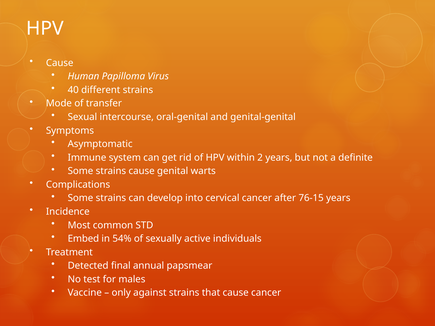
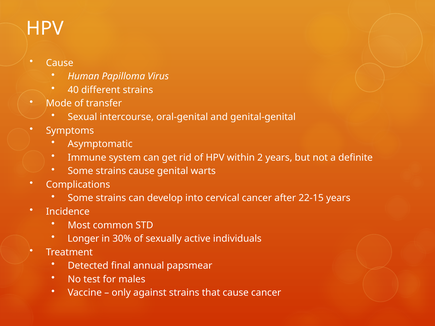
76-15: 76-15 -> 22-15
Embed: Embed -> Longer
54%: 54% -> 30%
